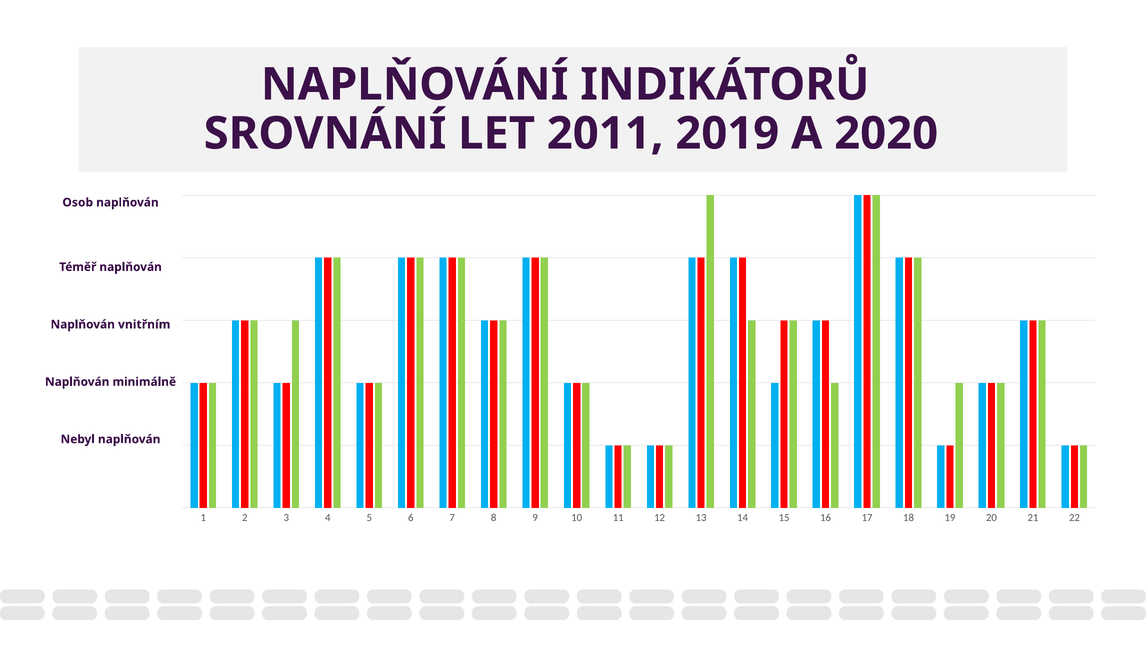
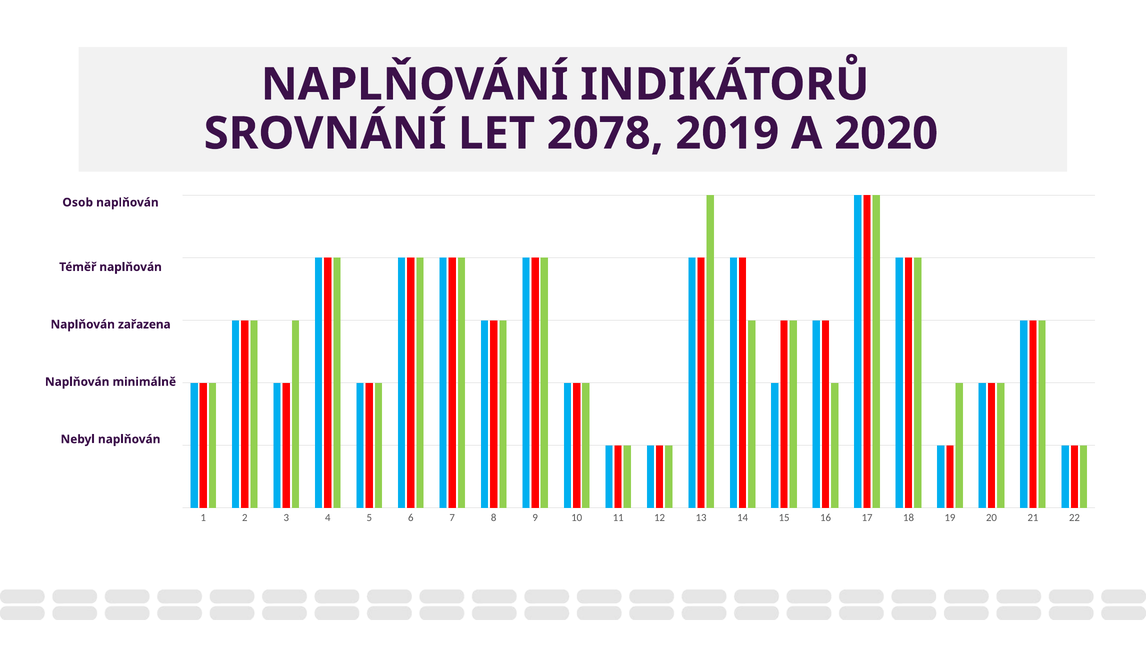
2011: 2011 -> 2078
vnitřním: vnitřním -> zařazena
